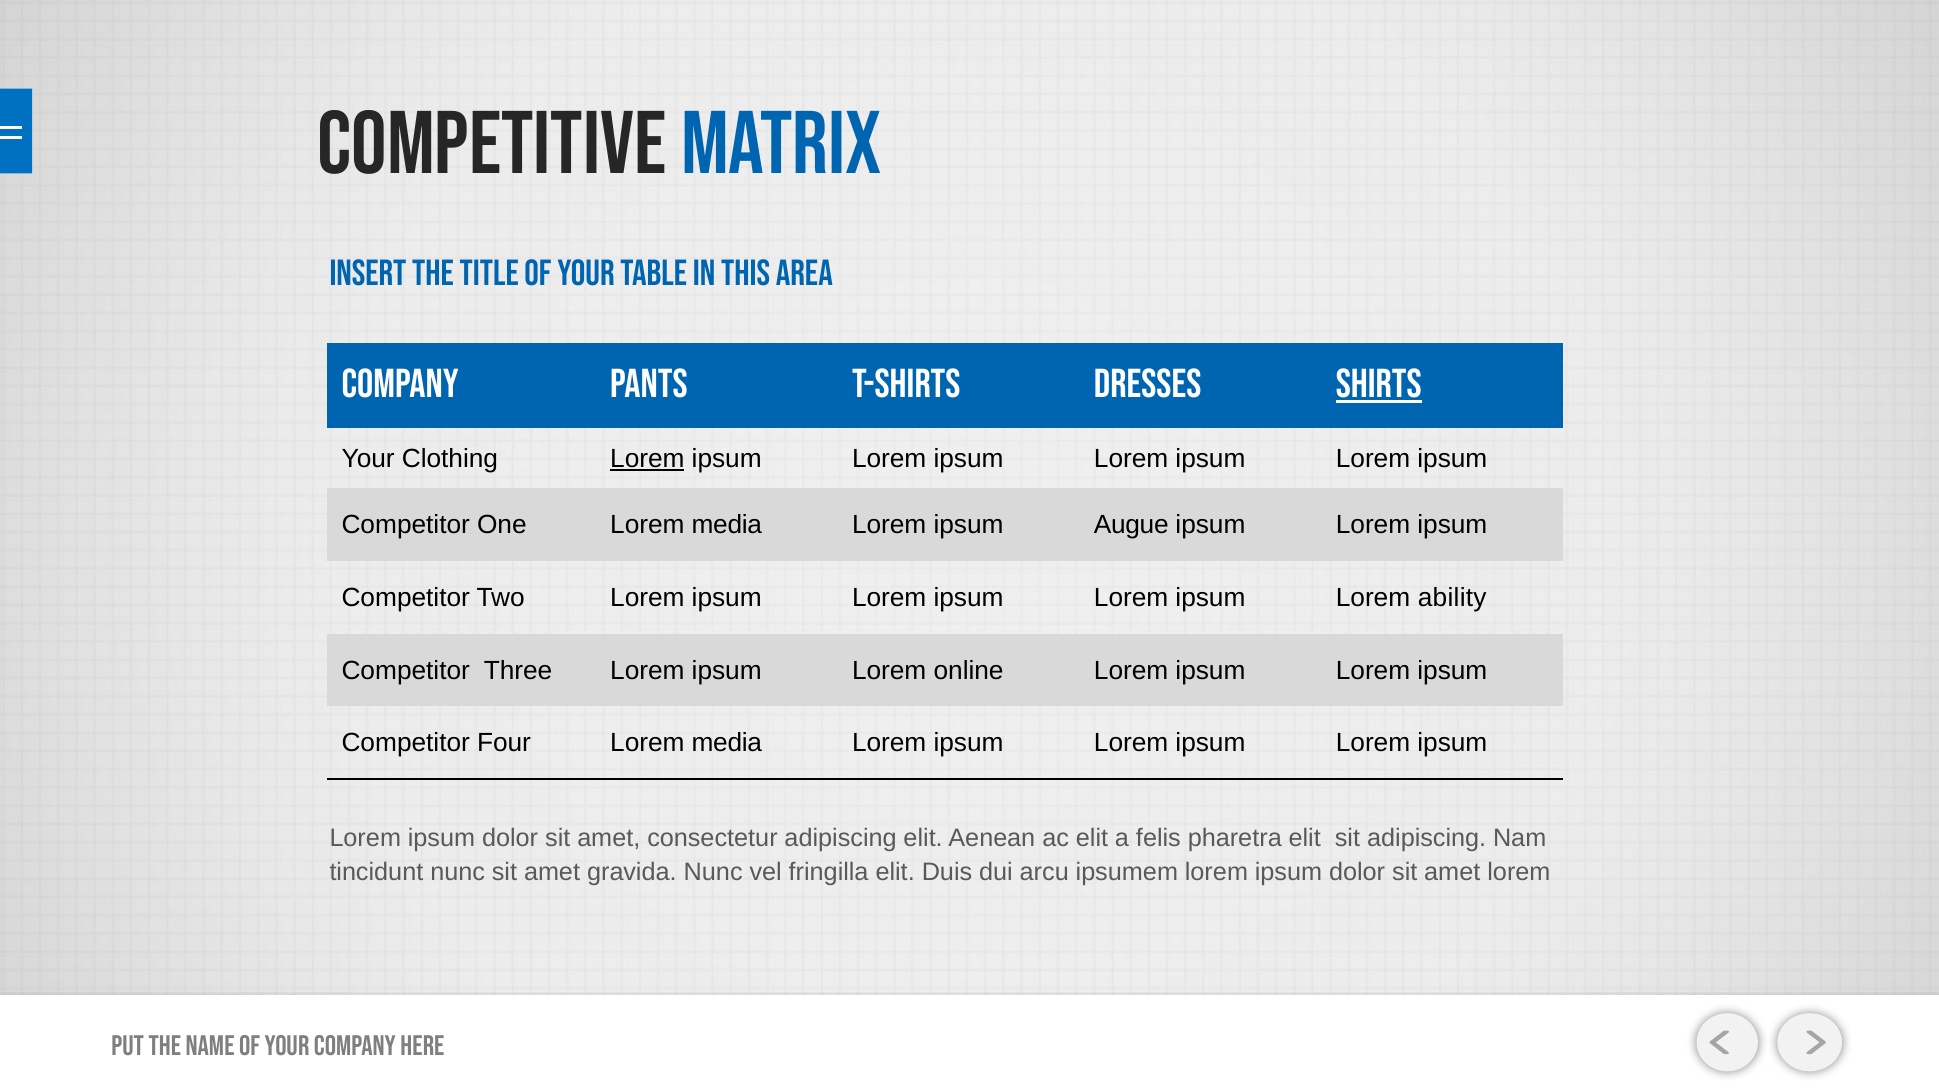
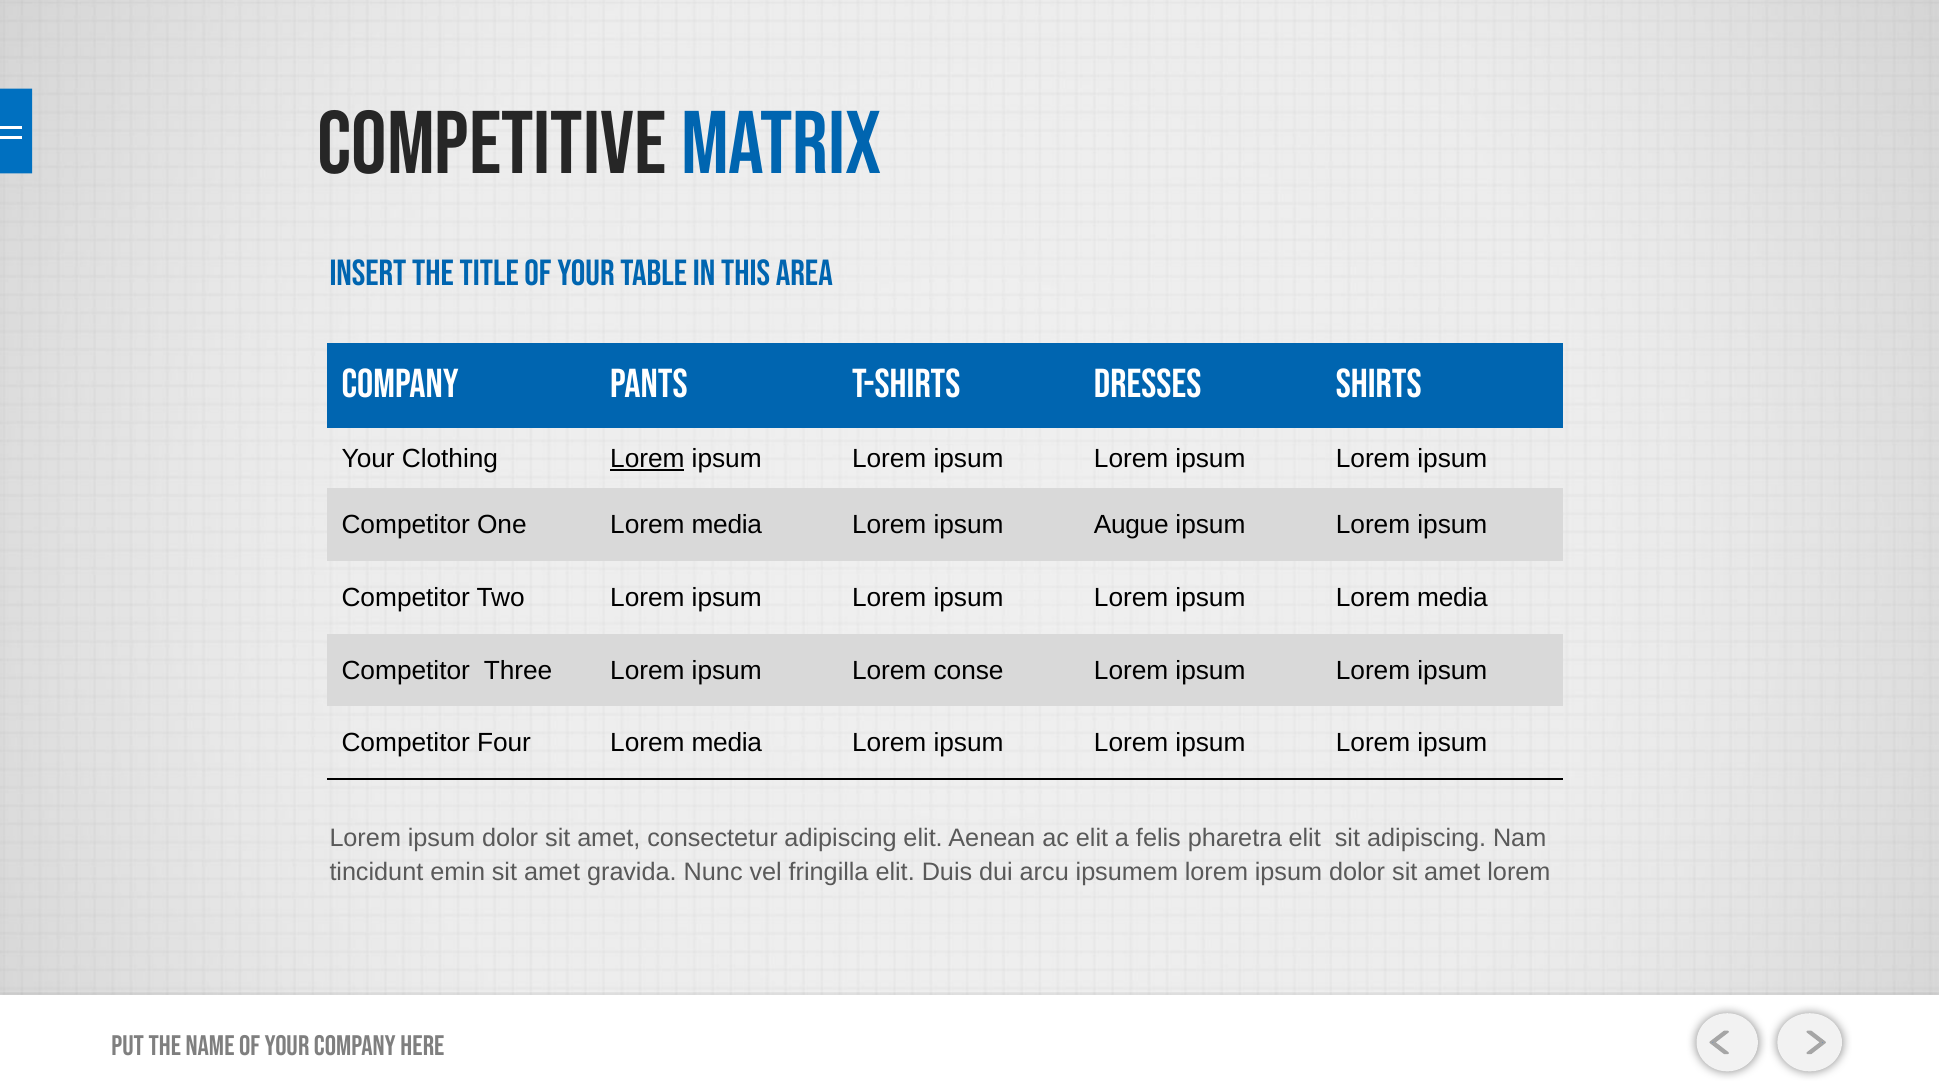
SHIRTS underline: present -> none
ipsum Lorem ability: ability -> media
online: online -> conse
tincidunt nunc: nunc -> emin
